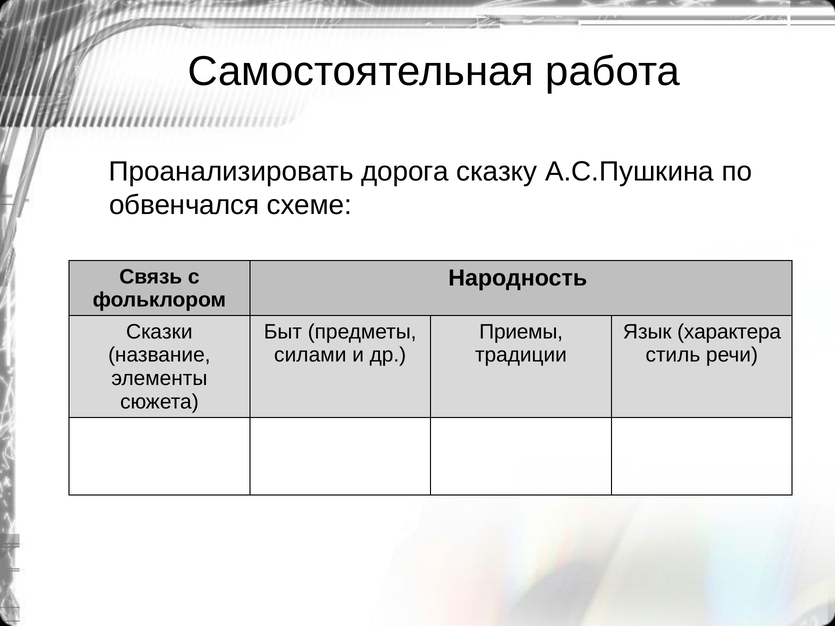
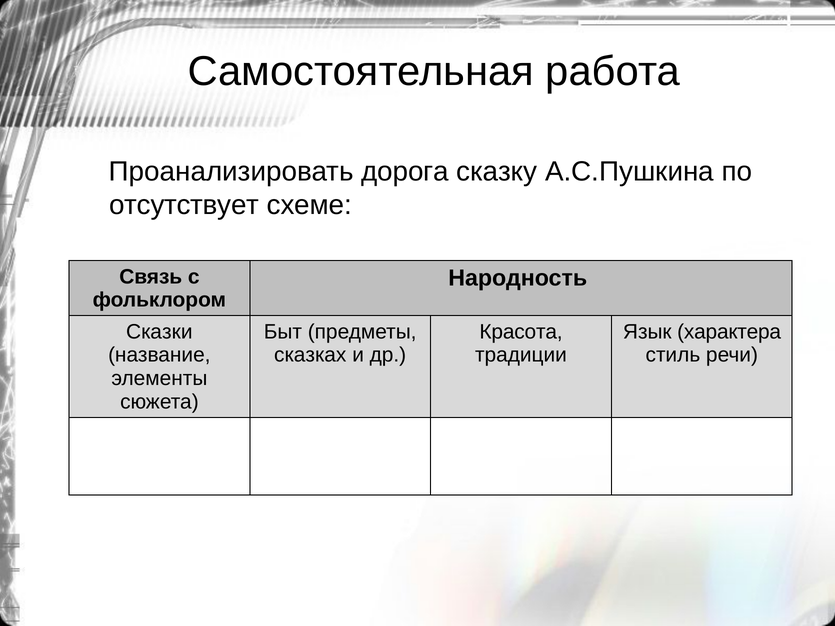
обвенчался: обвенчался -> отсутствует
Приемы: Приемы -> Красота
силами: силами -> сказках
